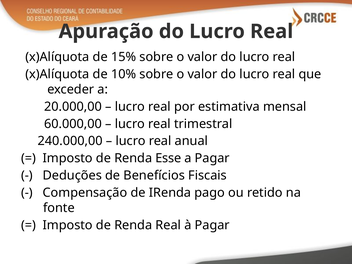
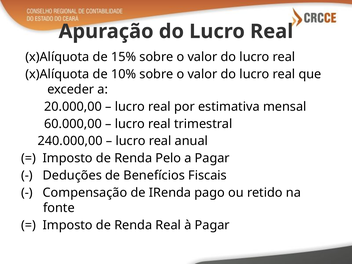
Esse: Esse -> Pelo
